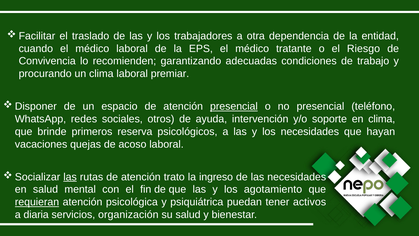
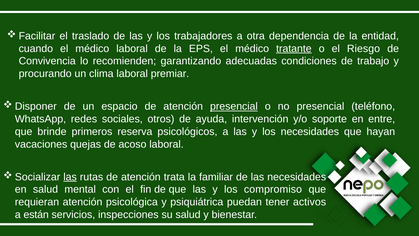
tratante underline: none -> present
en clima: clima -> entre
trato: trato -> trata
ingreso: ingreso -> familiar
agotamiento: agotamiento -> compromiso
requieran underline: present -> none
diaria: diaria -> están
organización: organización -> inspecciones
